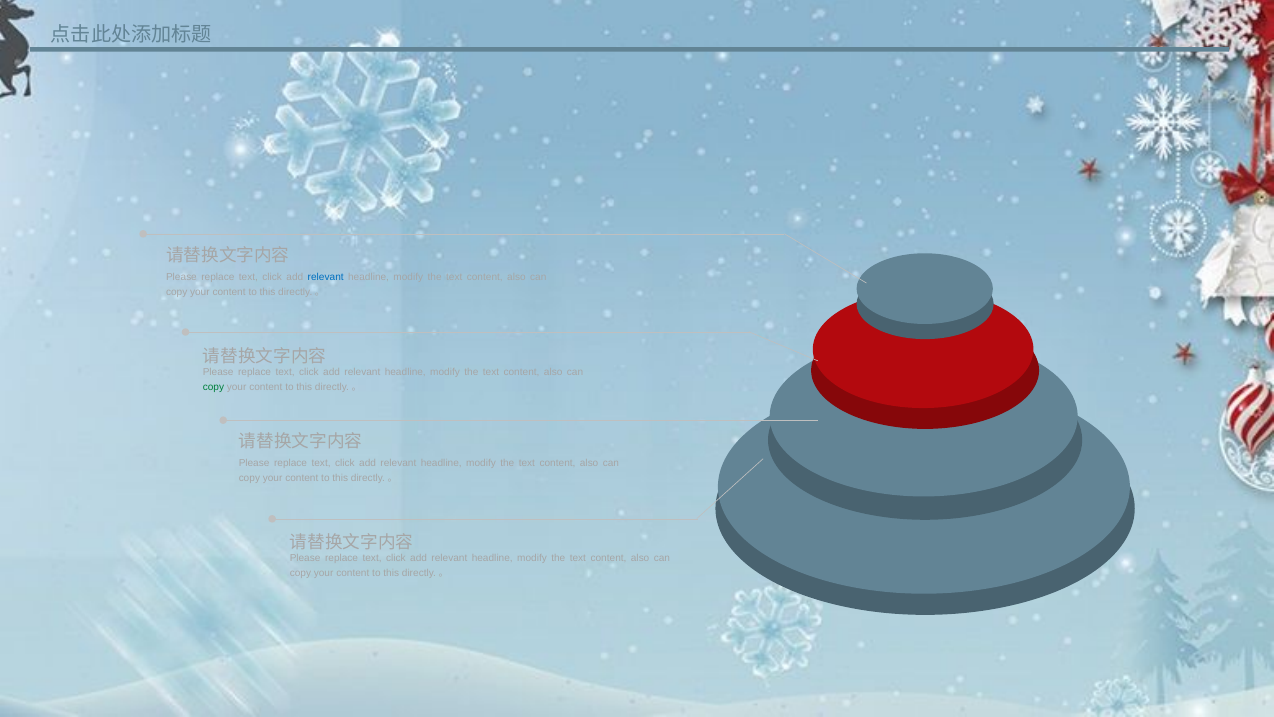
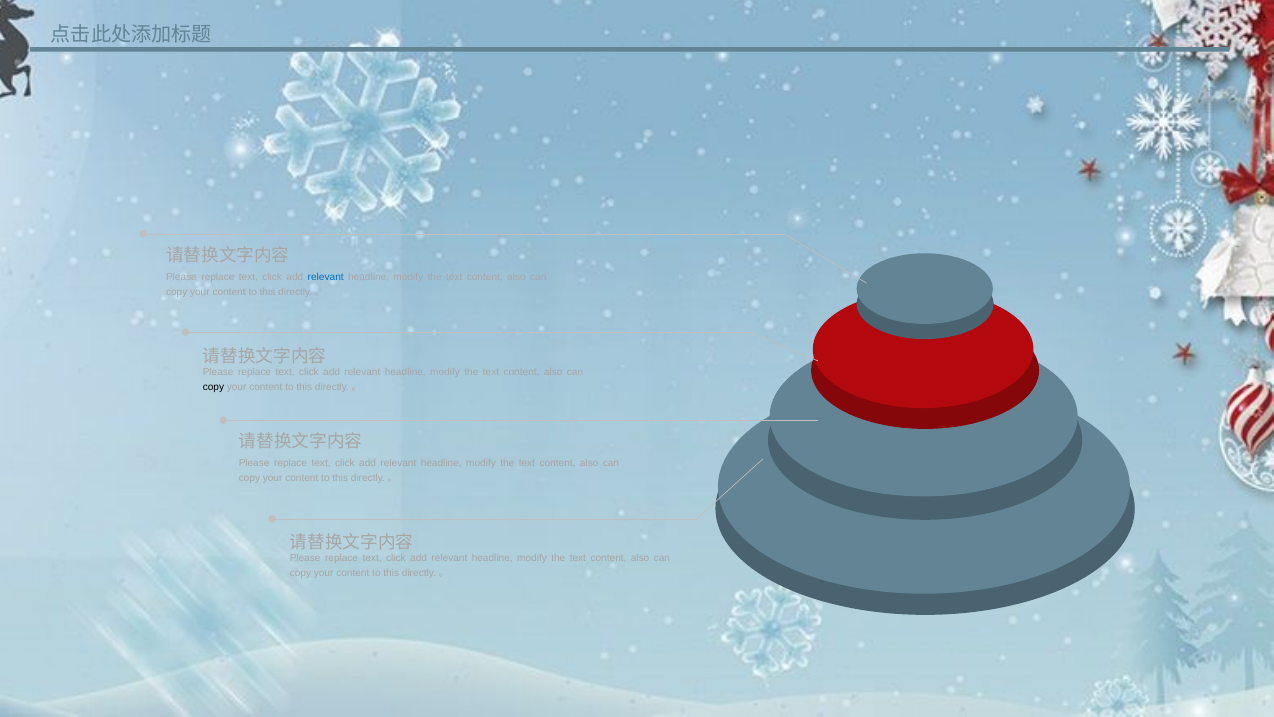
copy at (213, 387) colour: green -> black
